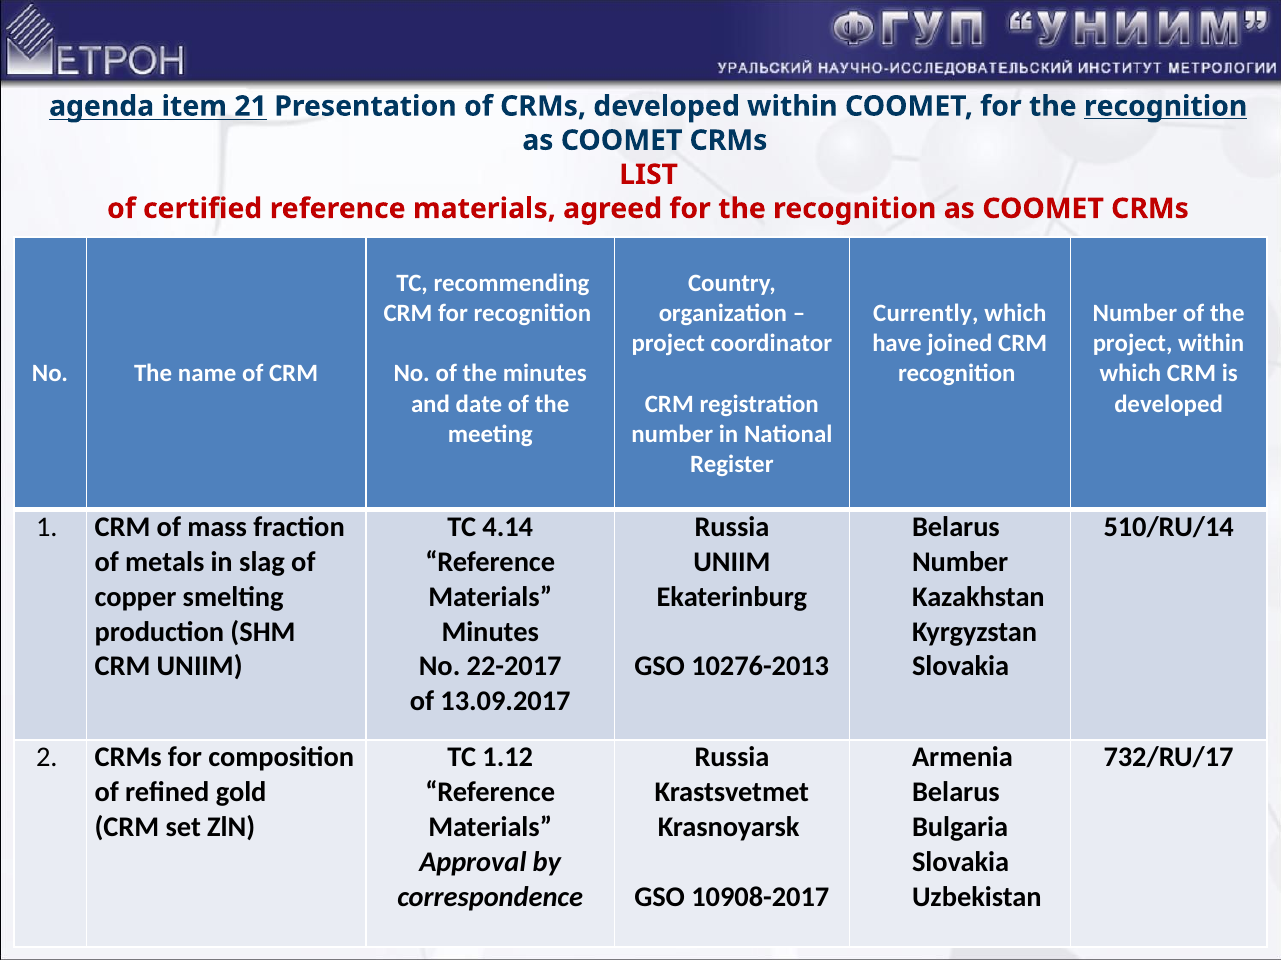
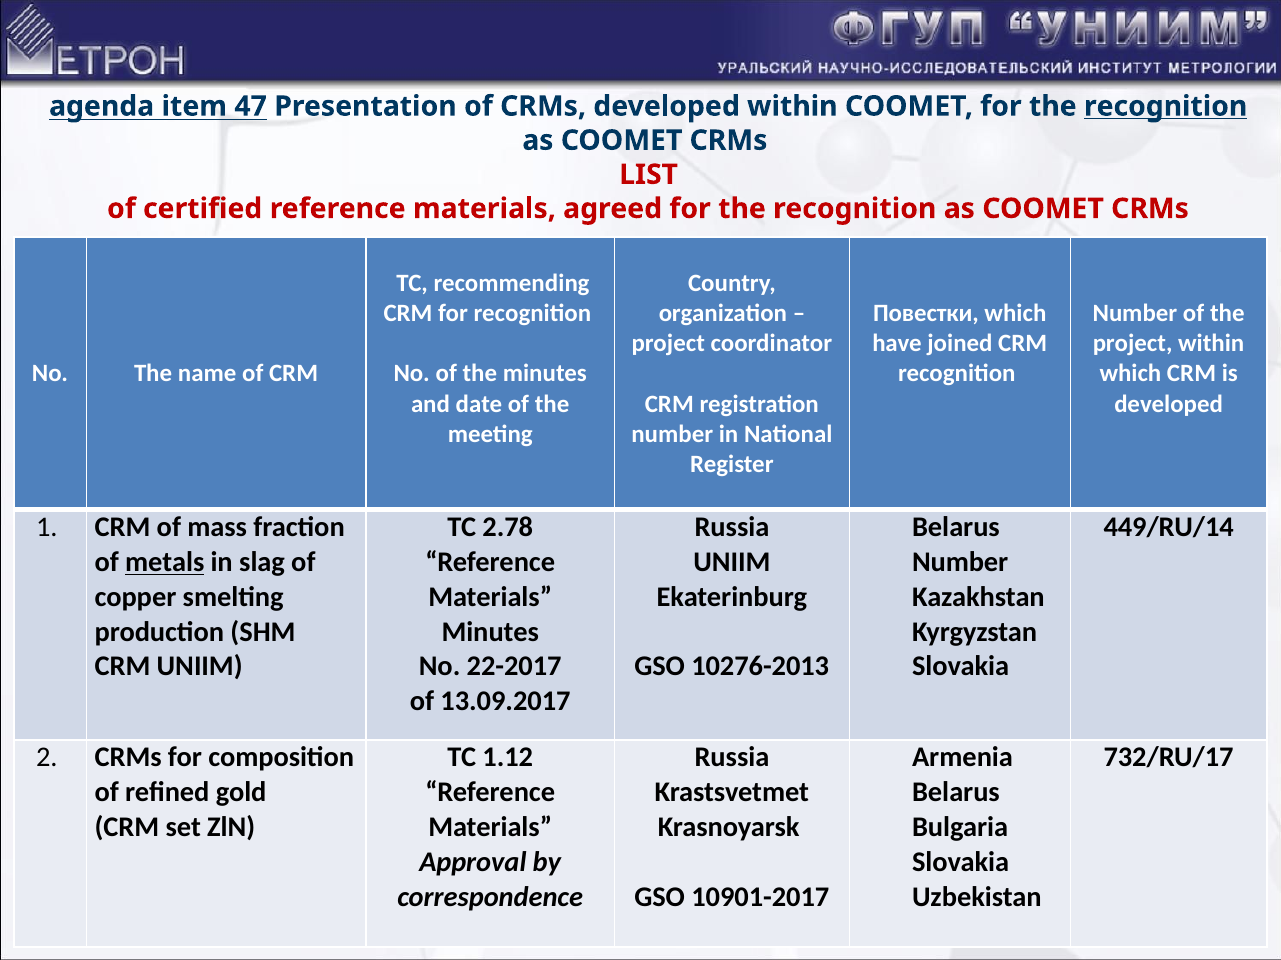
21: 21 -> 47
Currently: Currently -> Повестки
4.14: 4.14 -> 2.78
510/RU/14: 510/RU/14 -> 449/RU/14
metals underline: none -> present
10908-2017: 10908-2017 -> 10901-2017
